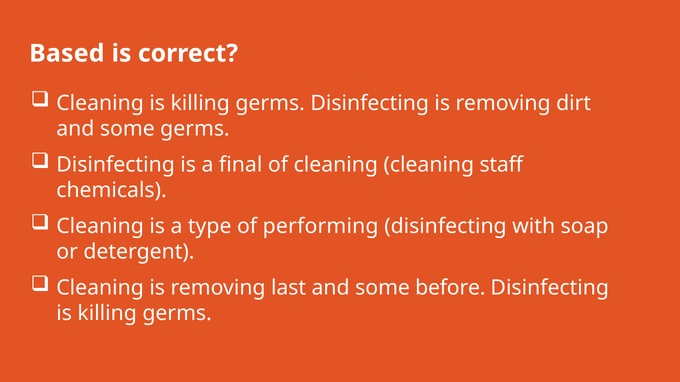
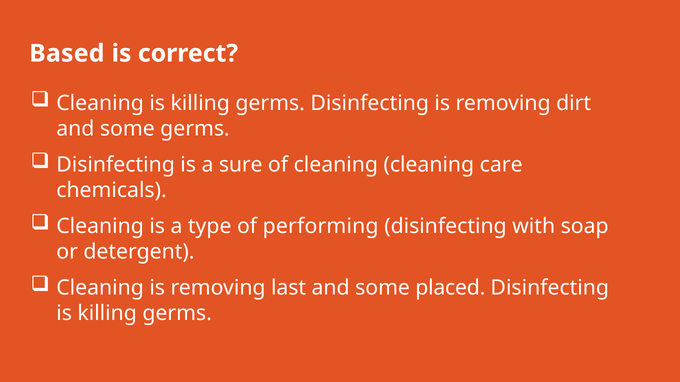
final: final -> sure
staff: staff -> care
before: before -> placed
